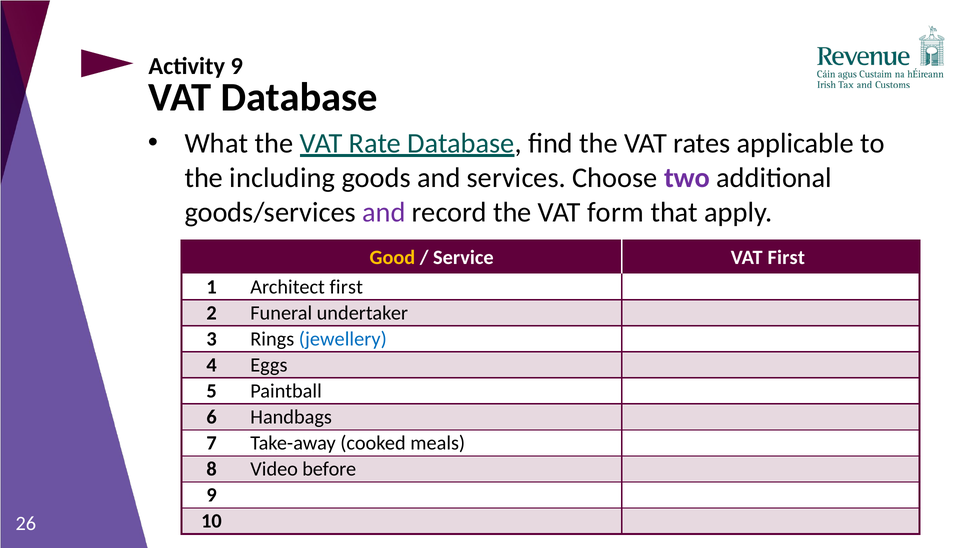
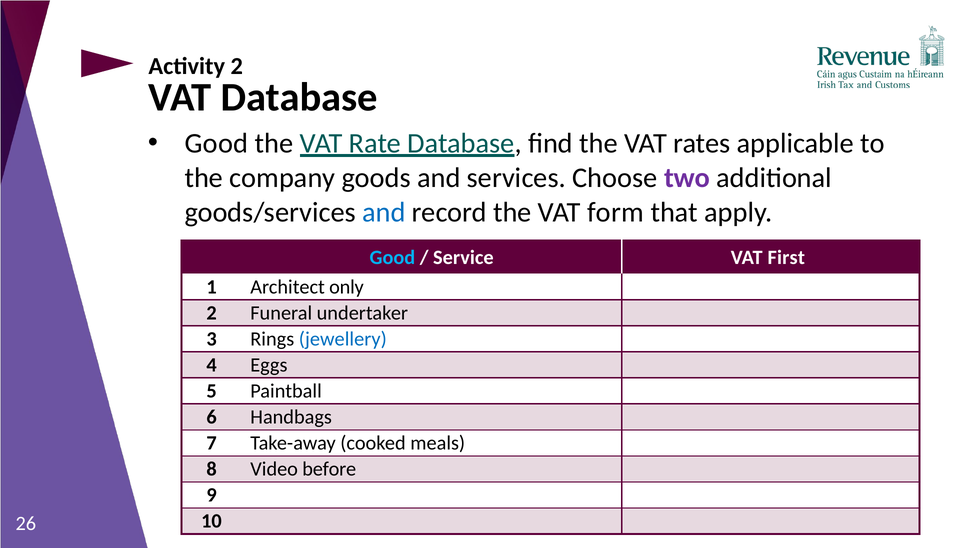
Activity 9: 9 -> 2
What at (216, 143): What -> Good
including: including -> company
and at (384, 212) colour: purple -> blue
Good at (392, 257) colour: yellow -> light blue
Architect first: first -> only
